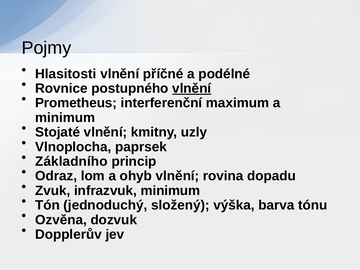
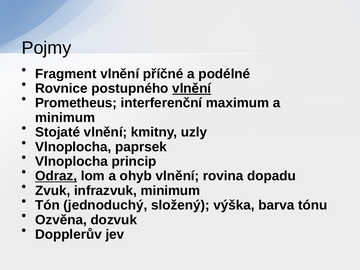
Hlasitosti: Hlasitosti -> Fragment
Základního at (71, 161): Základního -> Vlnoplocha
Odraz underline: none -> present
